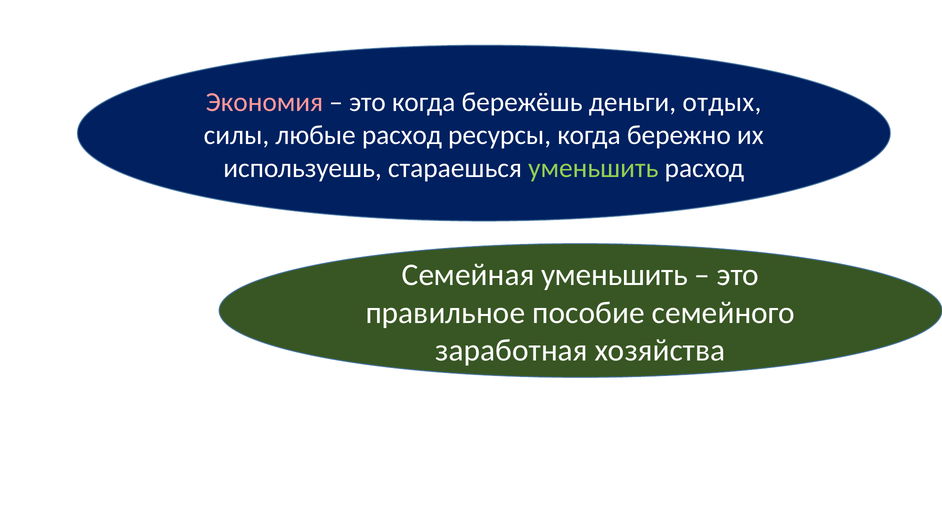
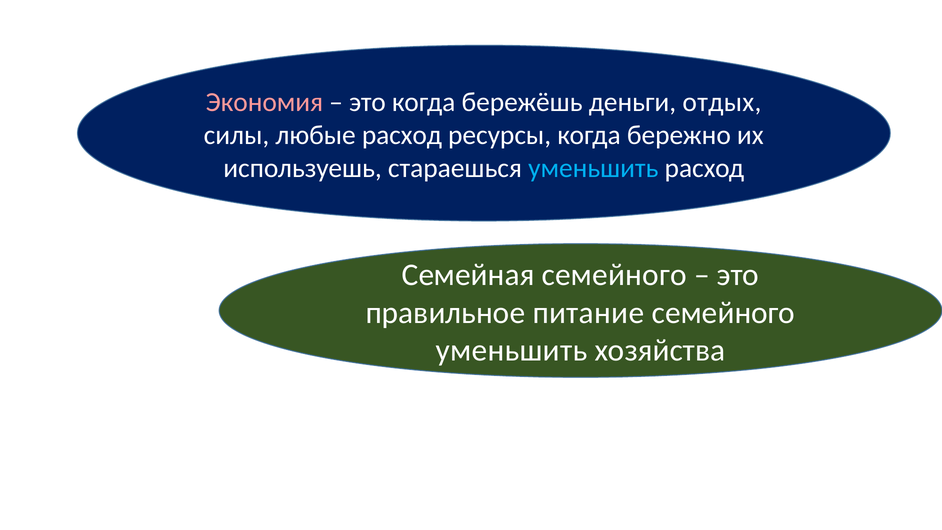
уменьшить at (593, 168) colour: light green -> light blue
Семейная уменьшить: уменьшить -> семейного
пособие: пособие -> питание
заработная at (512, 350): заработная -> уменьшить
